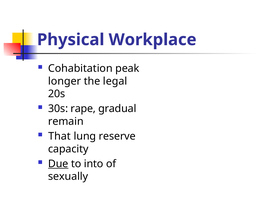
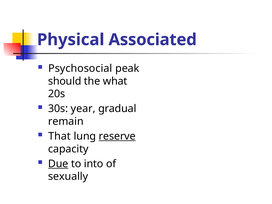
Workplace: Workplace -> Associated
Cohabitation: Cohabitation -> Psychosocial
longer: longer -> should
legal: legal -> what
rape: rape -> year
reserve underline: none -> present
